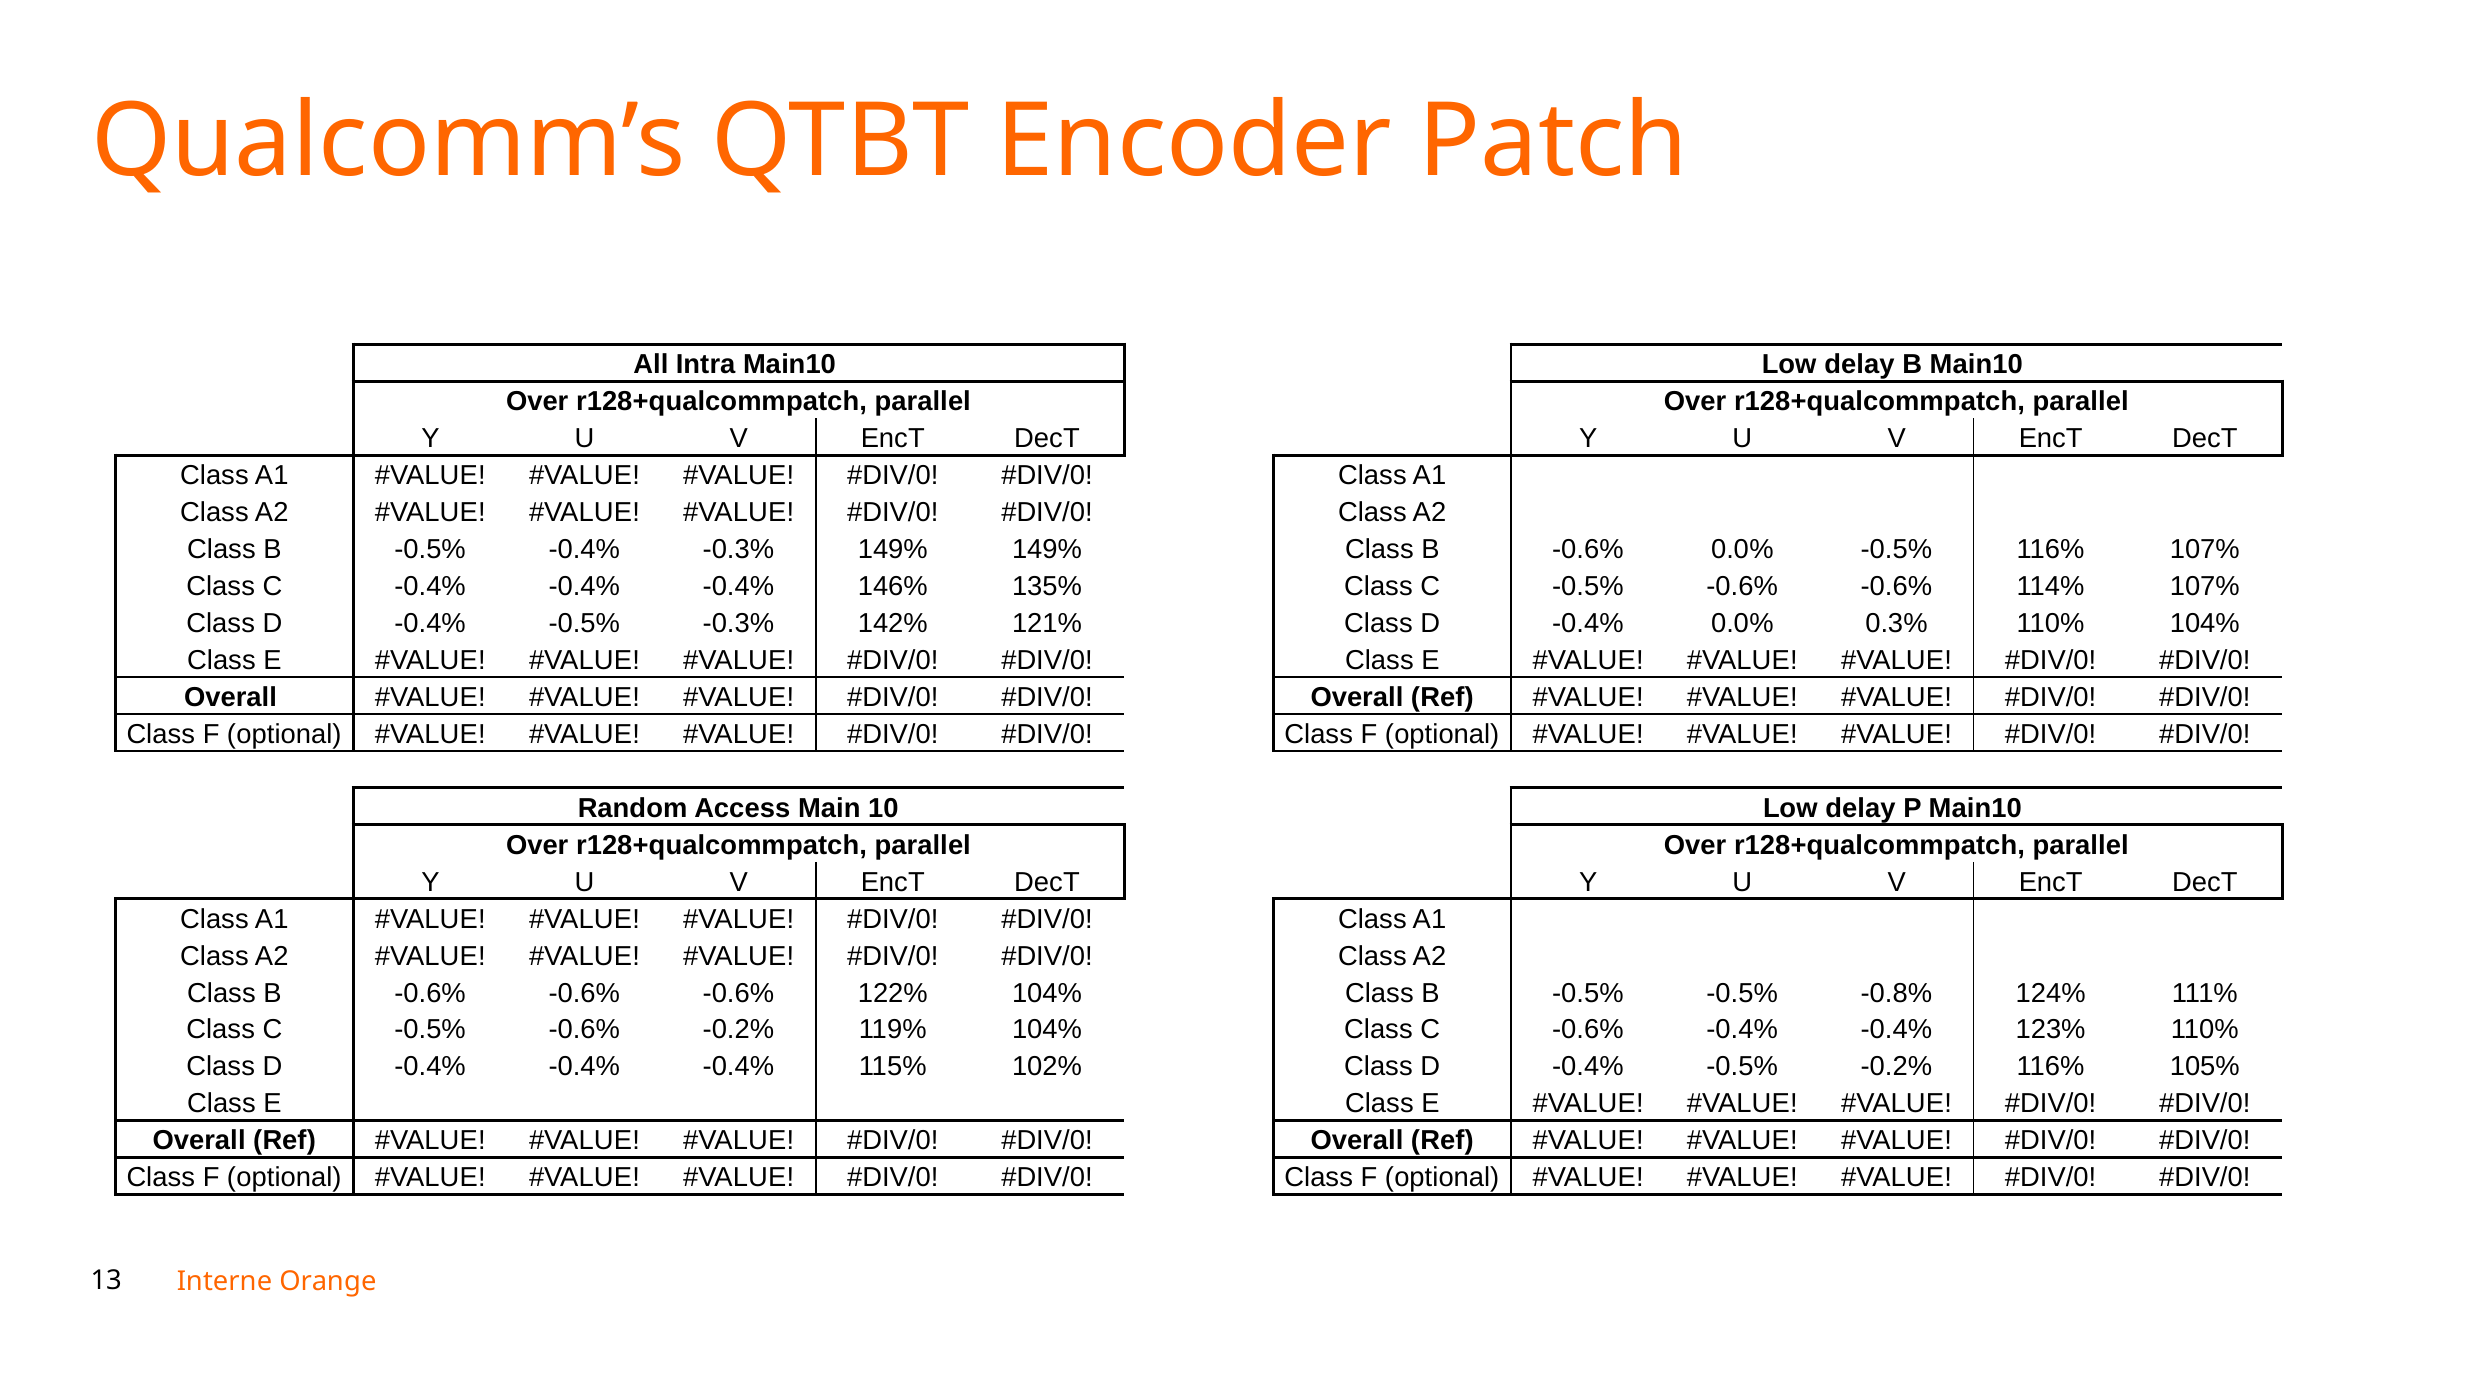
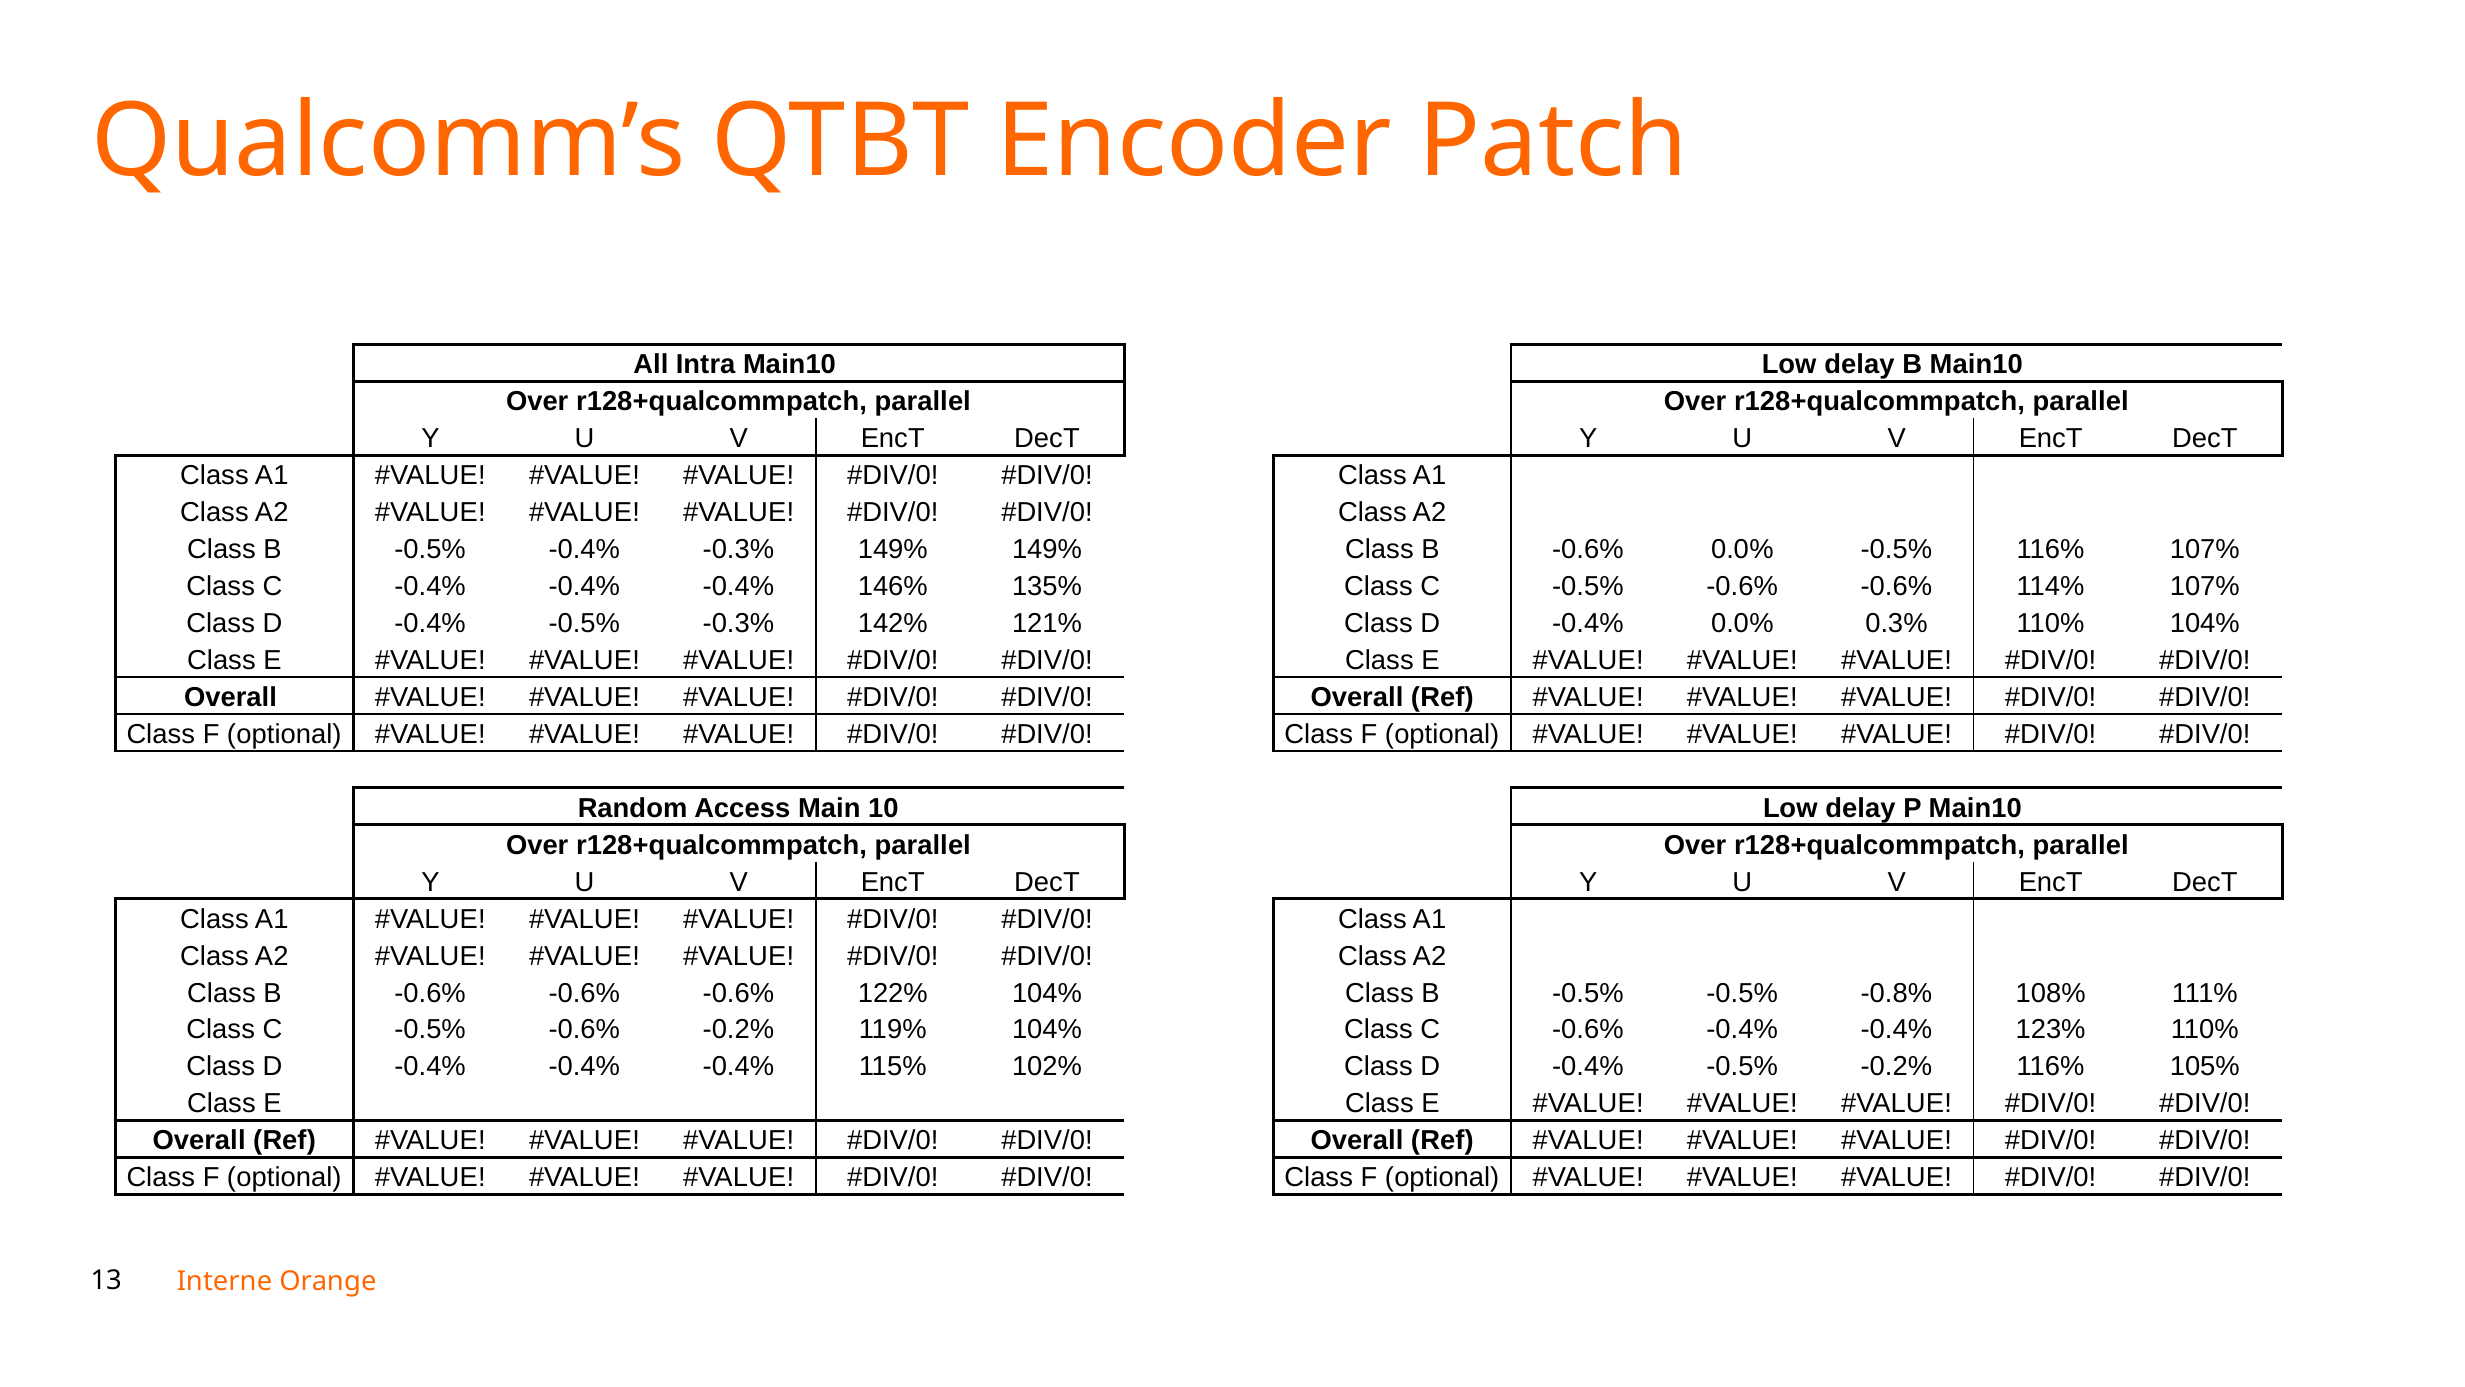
124%: 124% -> 108%
